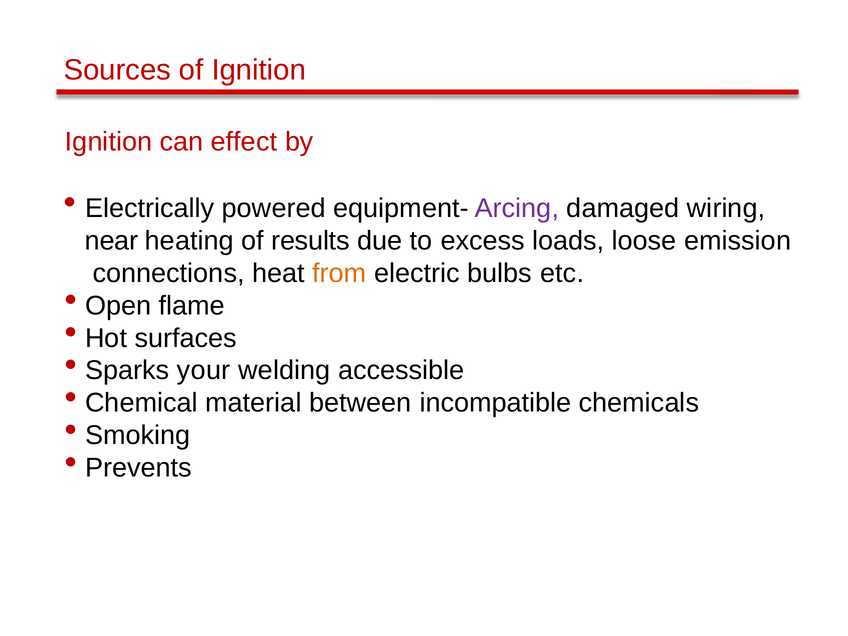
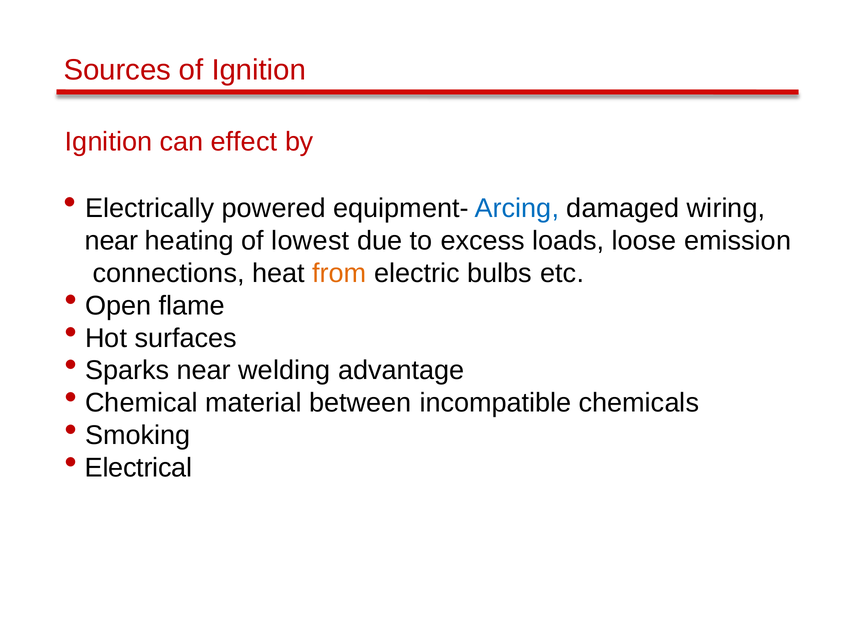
Arcing colour: purple -> blue
results: results -> lowest
Sparks your: your -> near
accessible: accessible -> advantage
Prevents: Prevents -> Electrical
